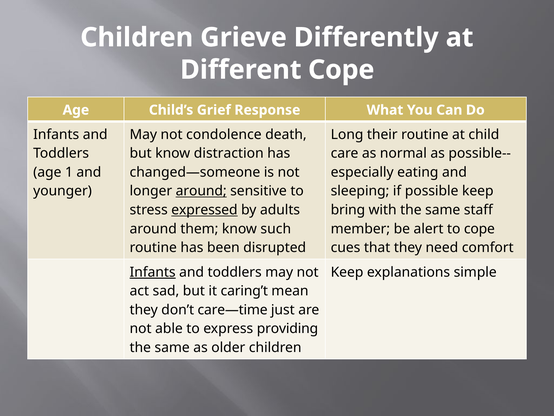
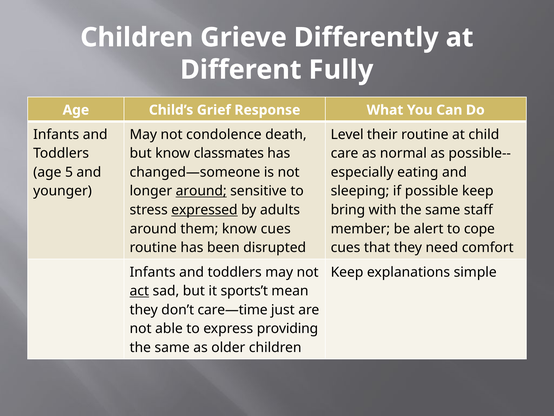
Different Cope: Cope -> Fully
Long: Long -> Level
distraction: distraction -> classmates
1: 1 -> 5
know such: such -> cues
Infants at (153, 272) underline: present -> none
act underline: none -> present
caring’t: caring’t -> sports’t
